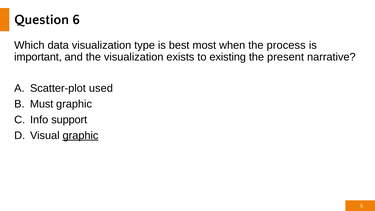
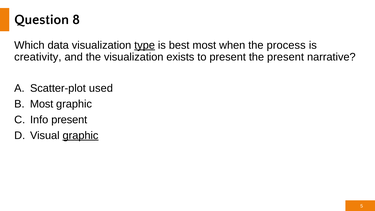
6: 6 -> 8
type underline: none -> present
important: important -> creativity
to existing: existing -> present
Must at (42, 104): Must -> Most
Info support: support -> present
